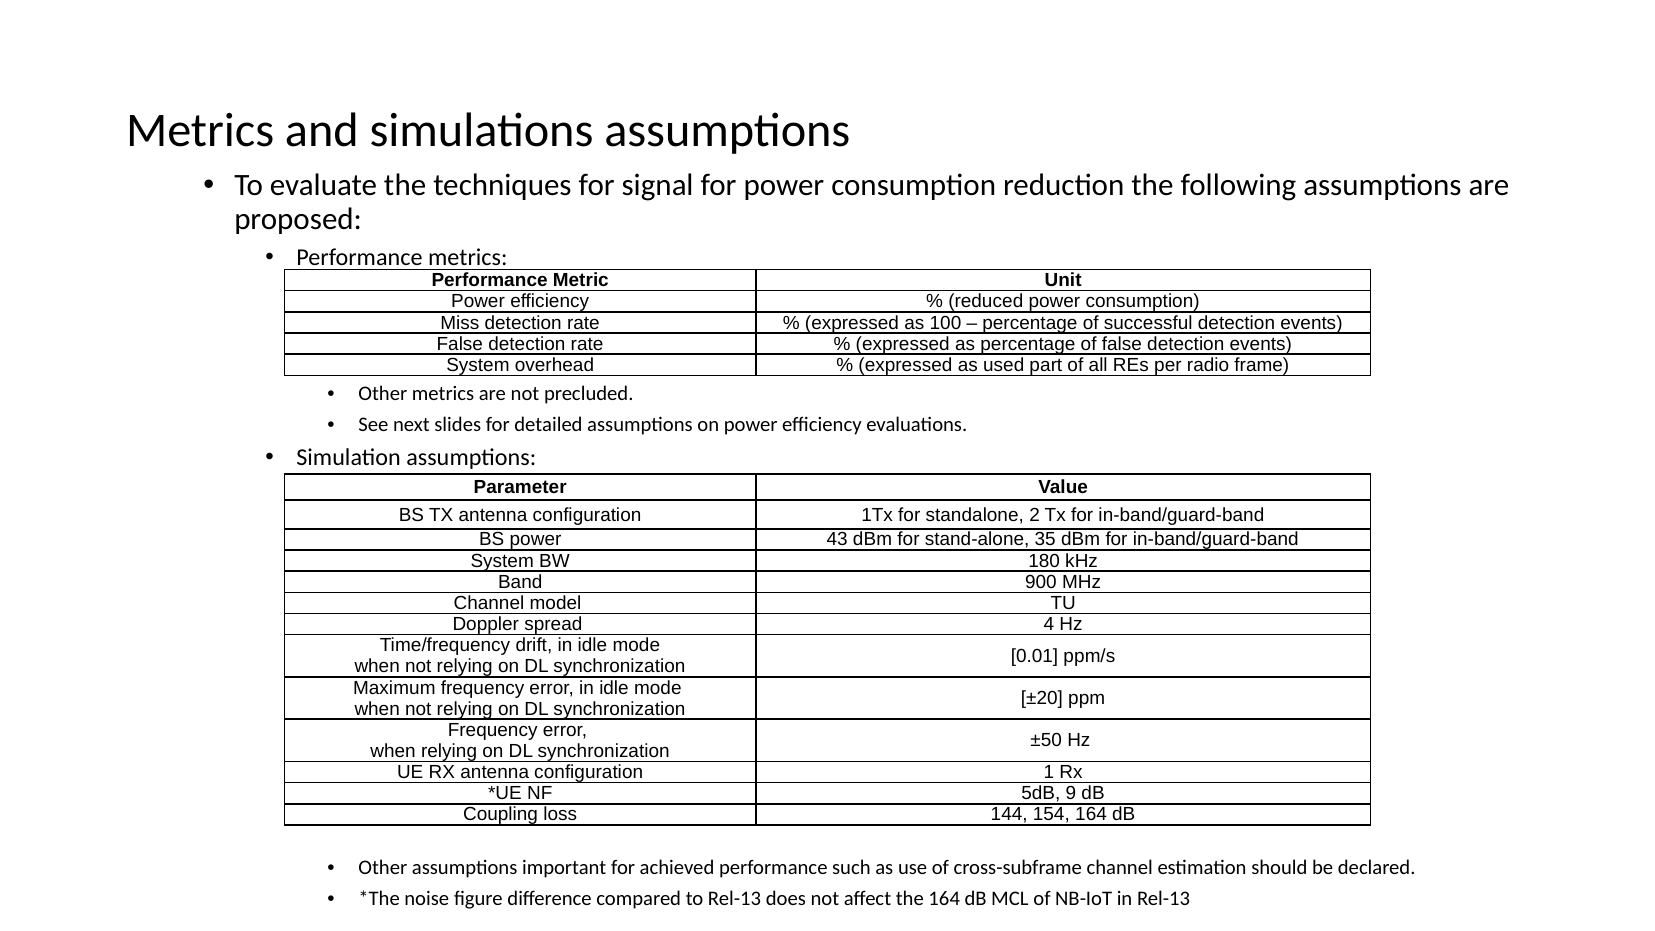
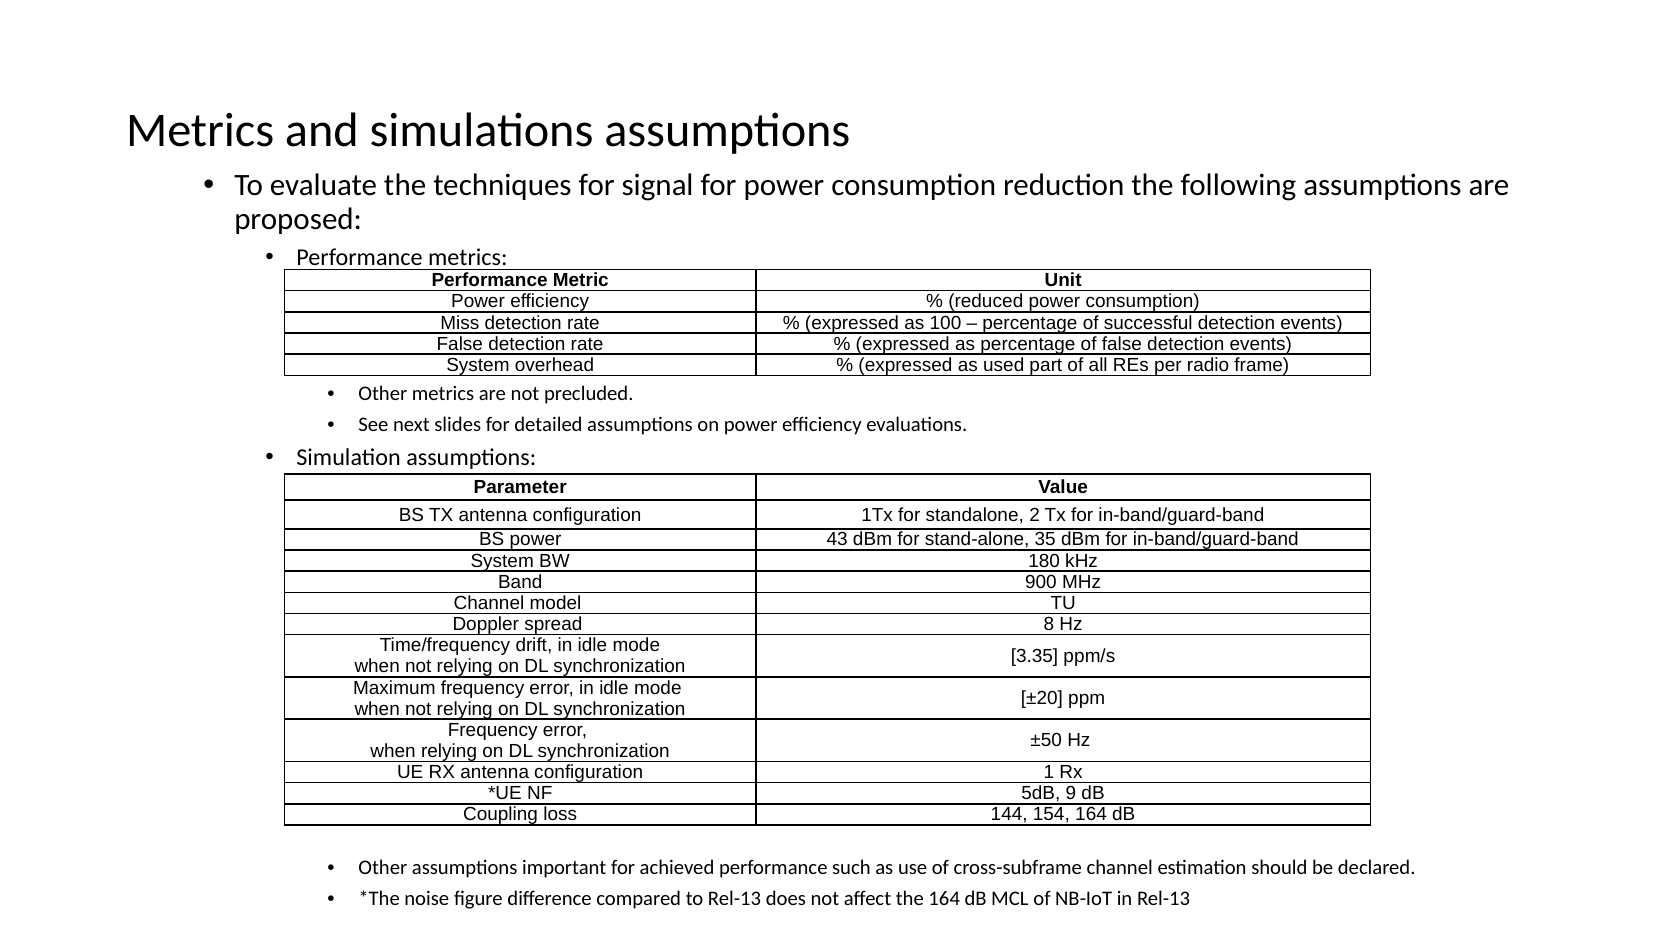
4: 4 -> 8
0.01: 0.01 -> 3.35
